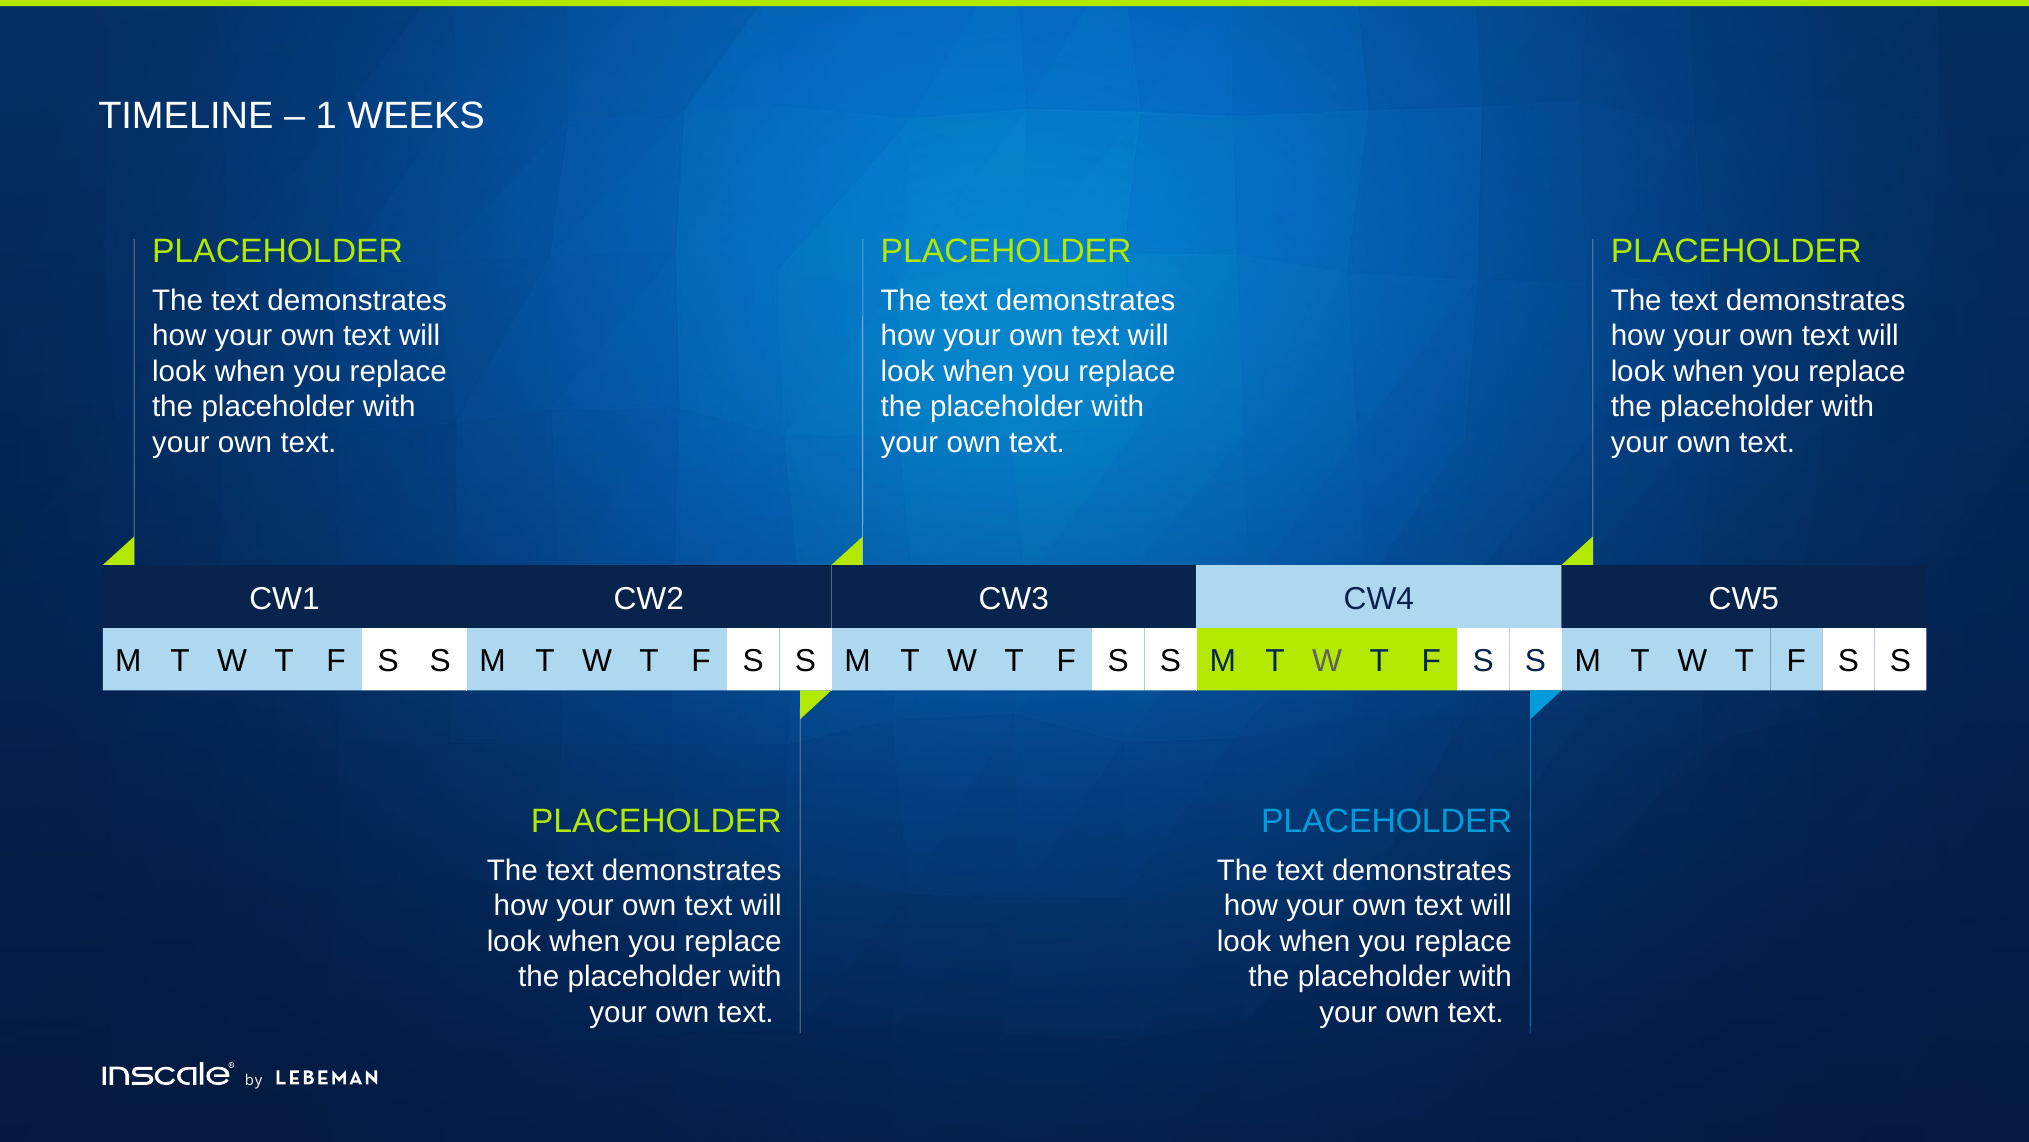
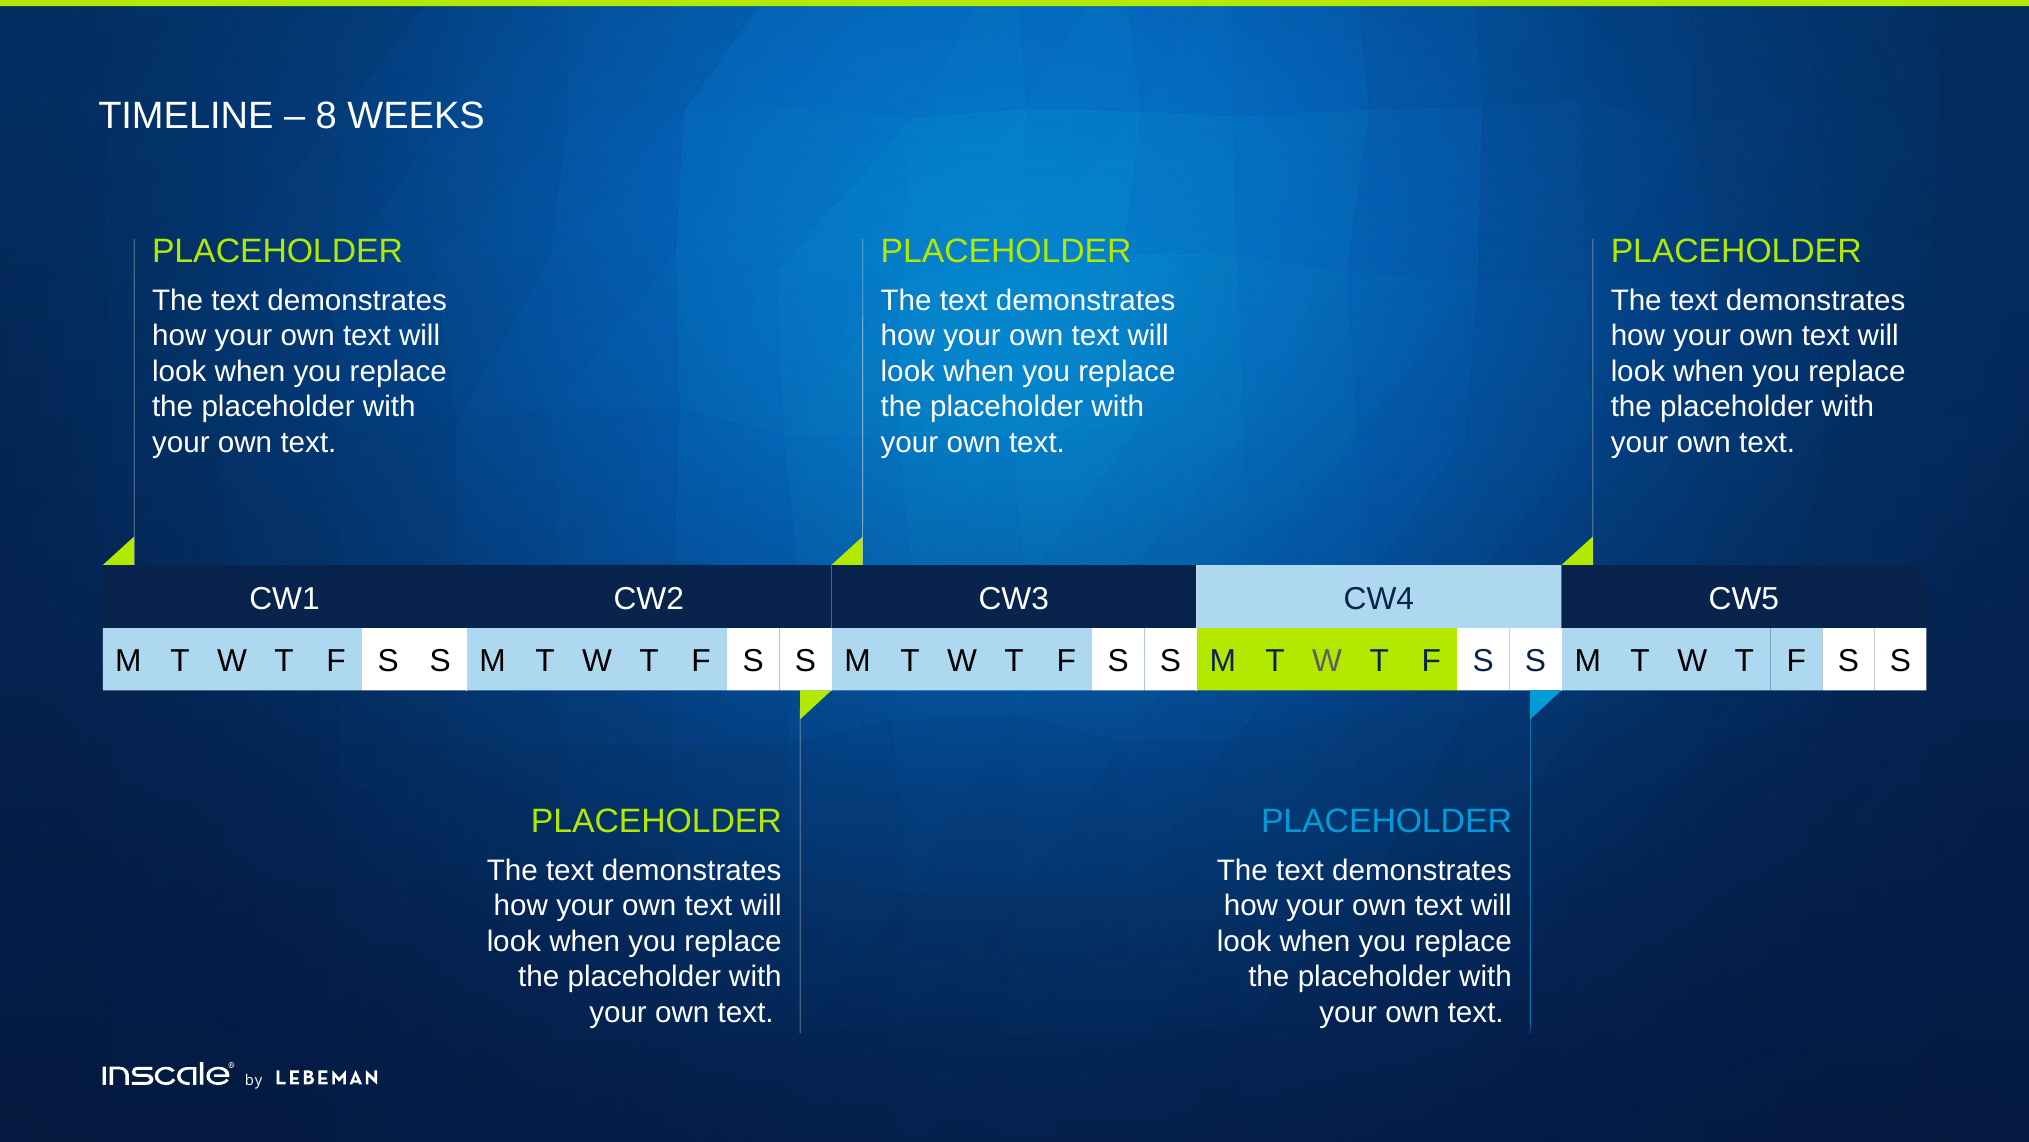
1: 1 -> 8
